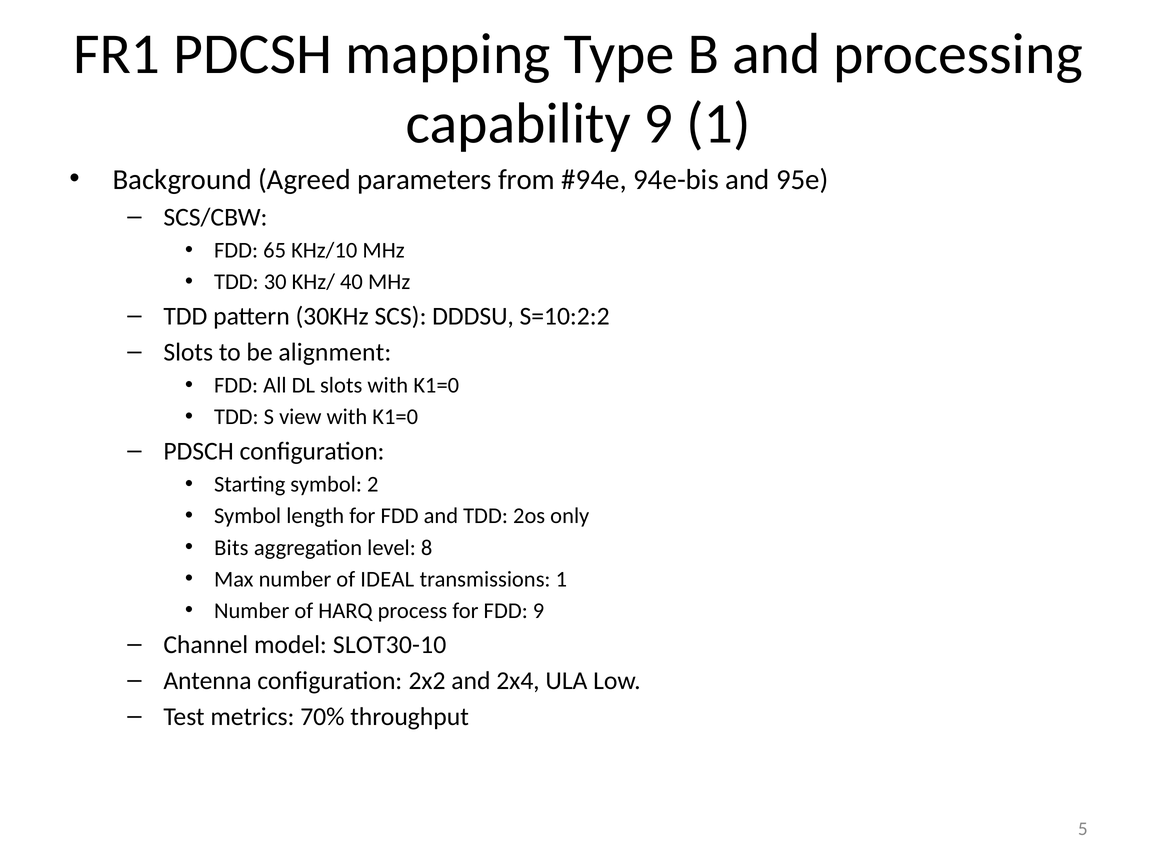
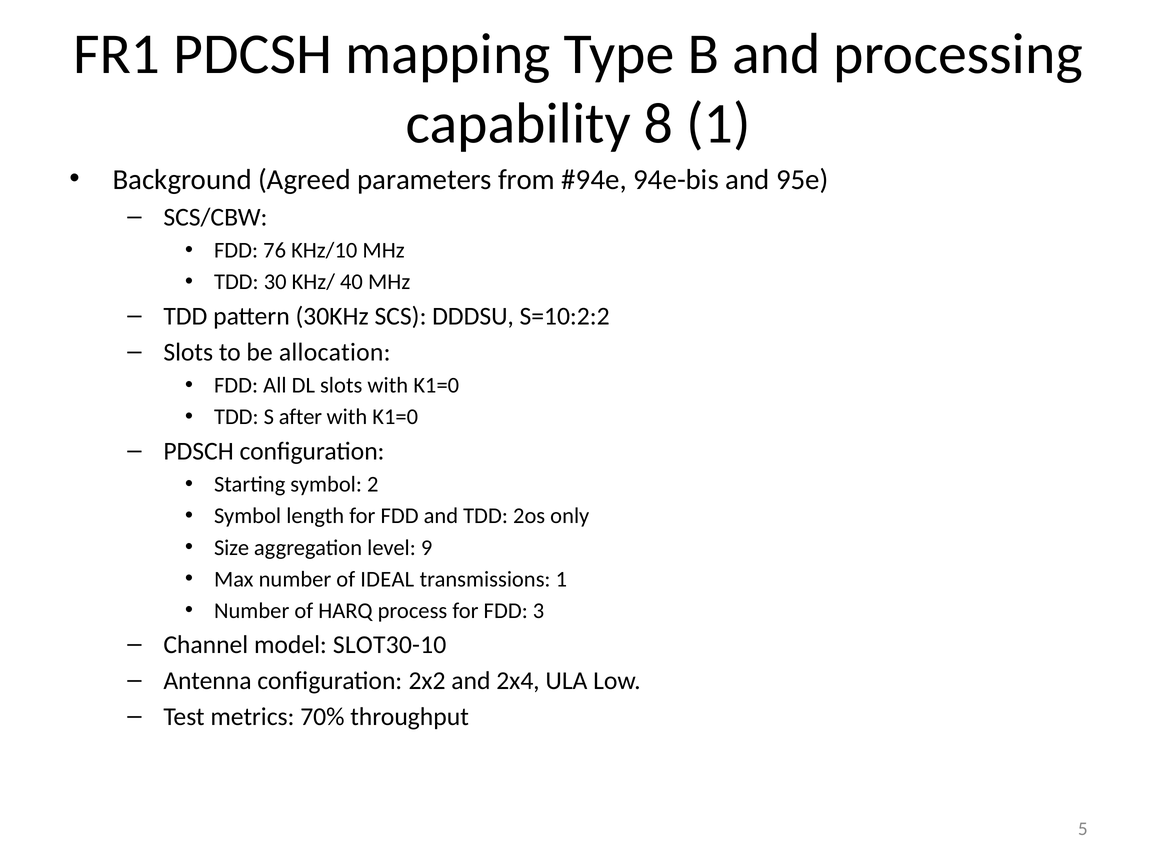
capability 9: 9 -> 8
65: 65 -> 76
alignment: alignment -> allocation
view: view -> after
Bits: Bits -> Size
8: 8 -> 9
FDD 9: 9 -> 3
